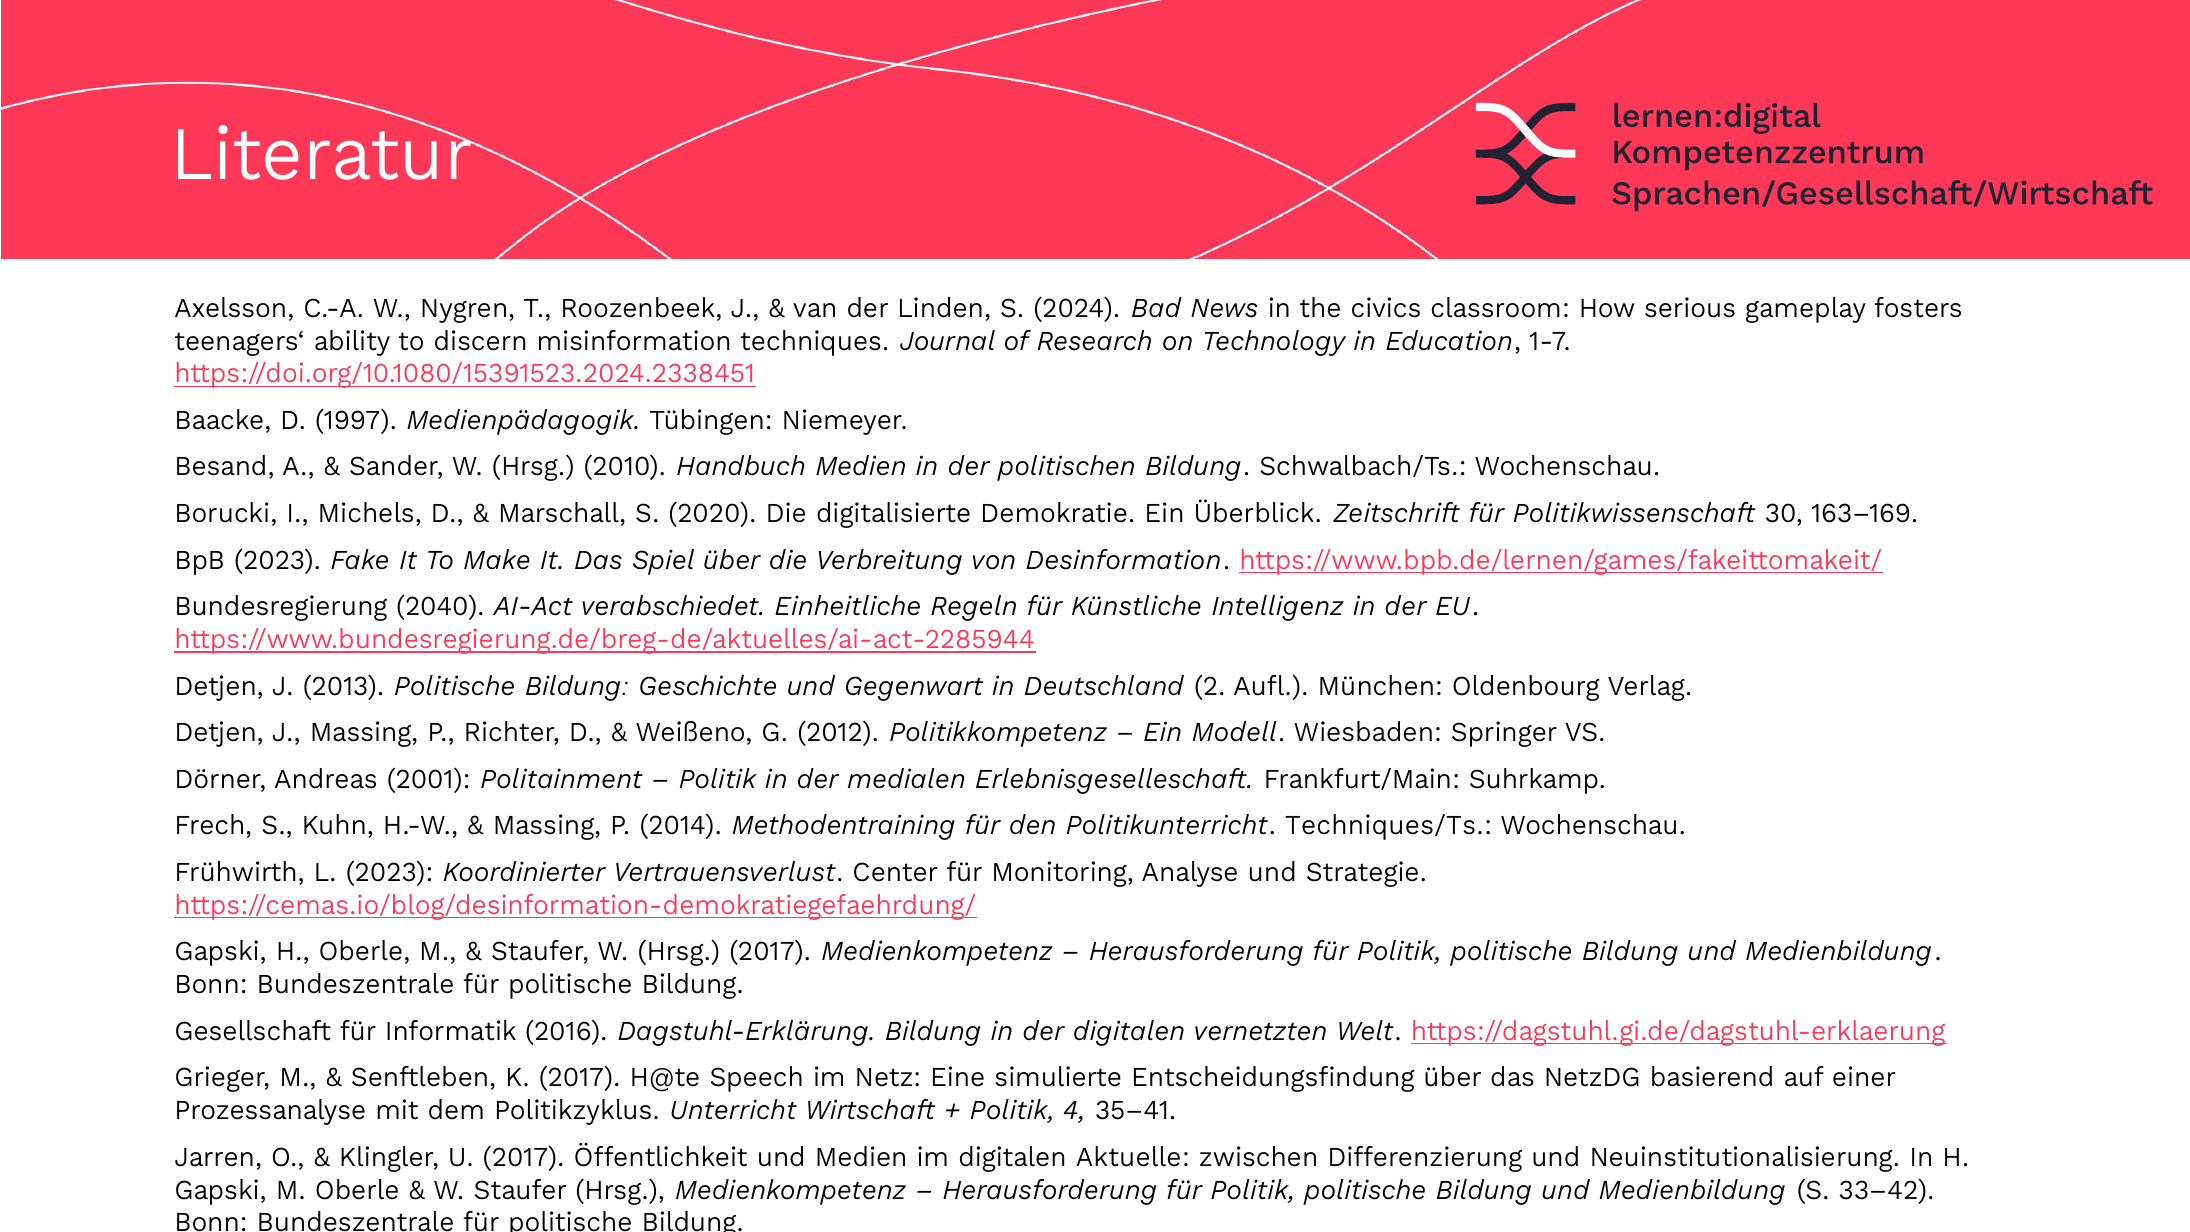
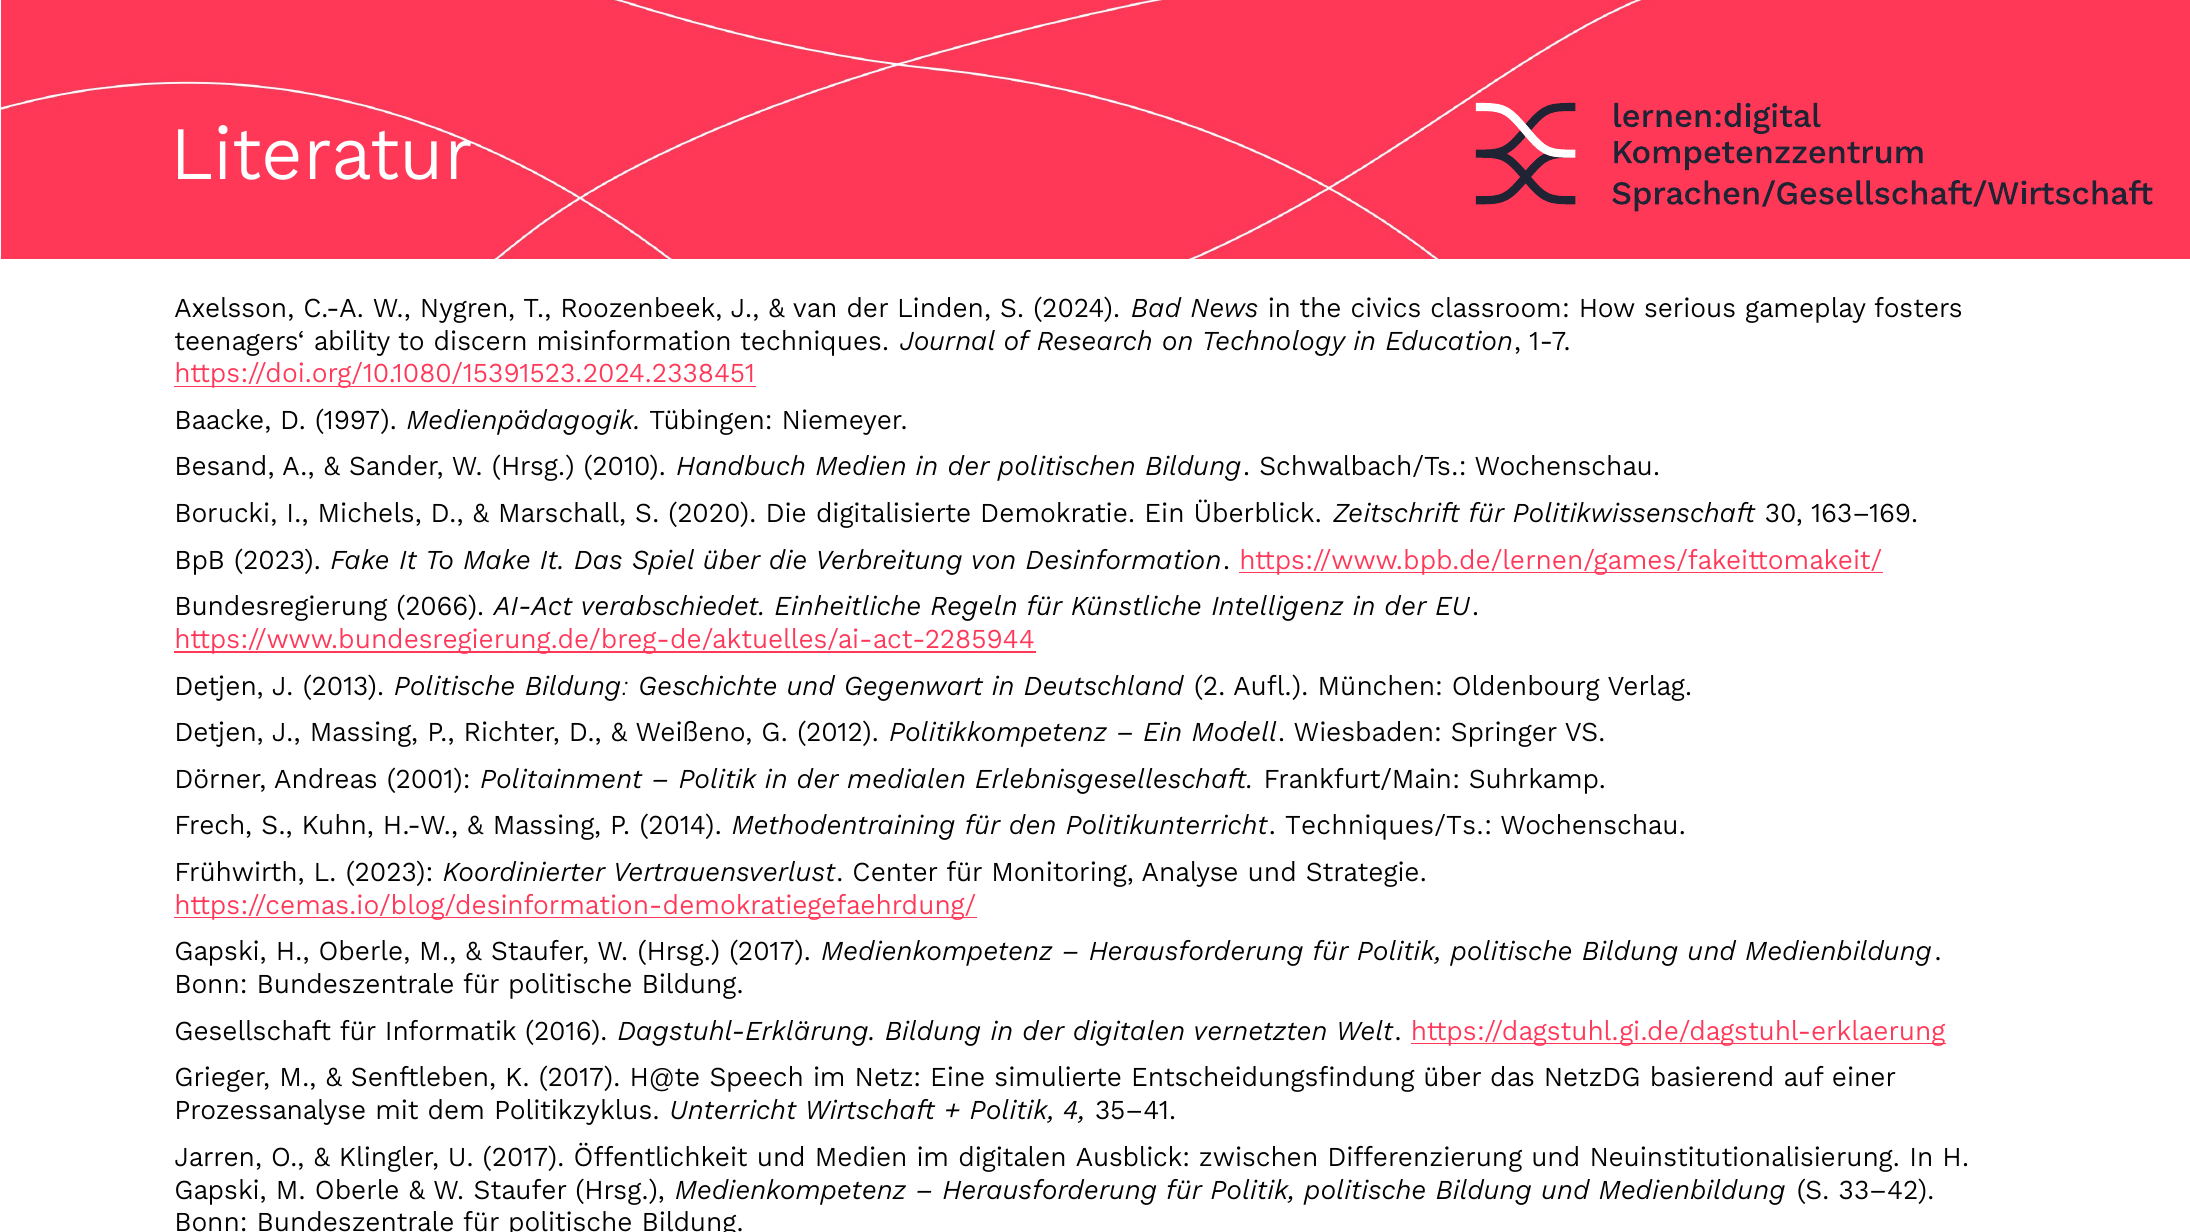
2040: 2040 -> 2066
Aktuelle: Aktuelle -> Ausblick
